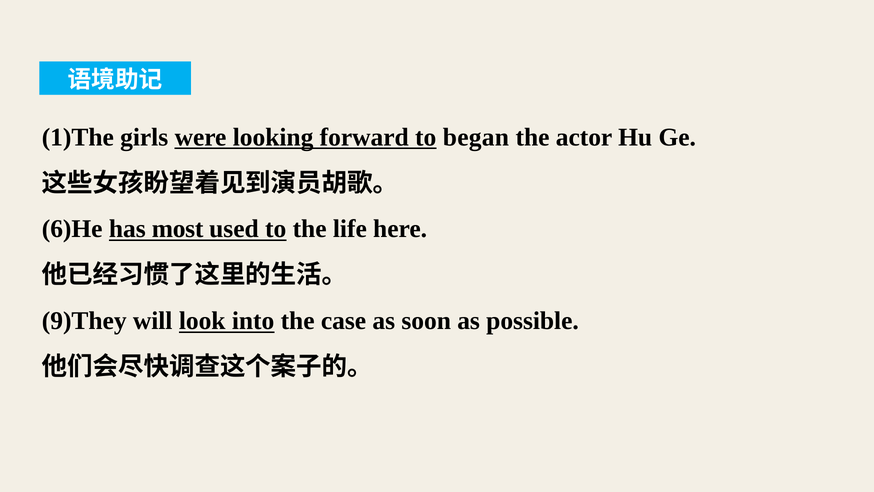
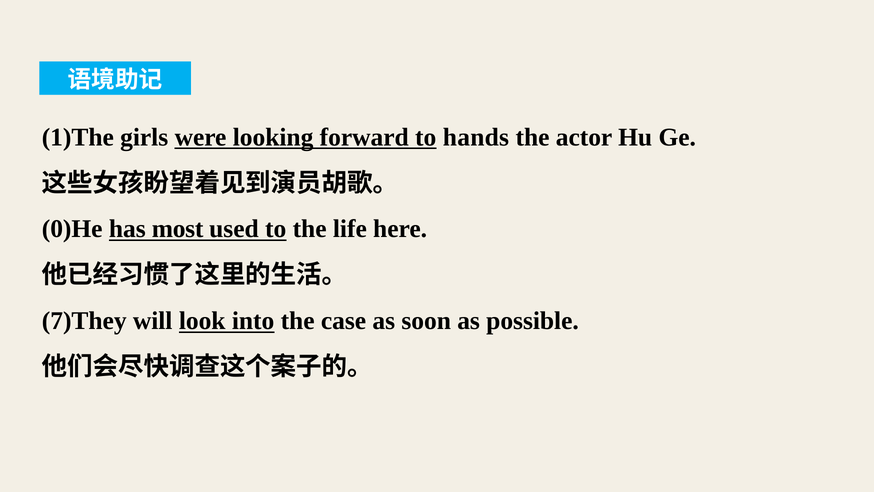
began: began -> hands
6)He: 6)He -> 0)He
9)They: 9)They -> 7)They
